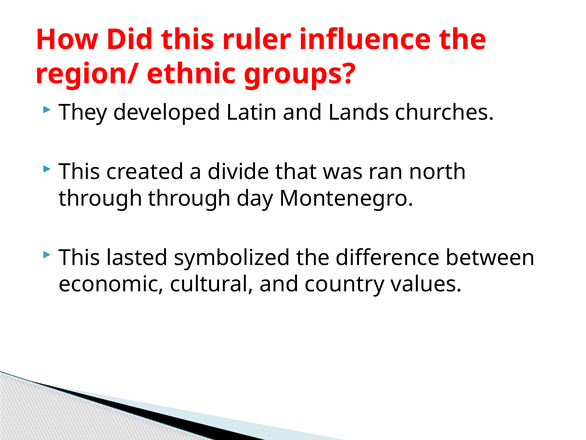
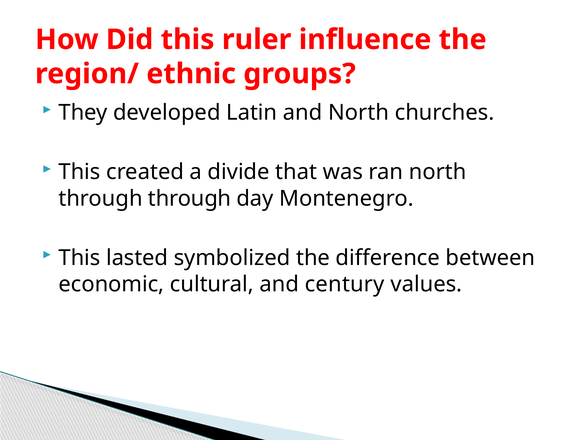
and Lands: Lands -> North
country: country -> century
